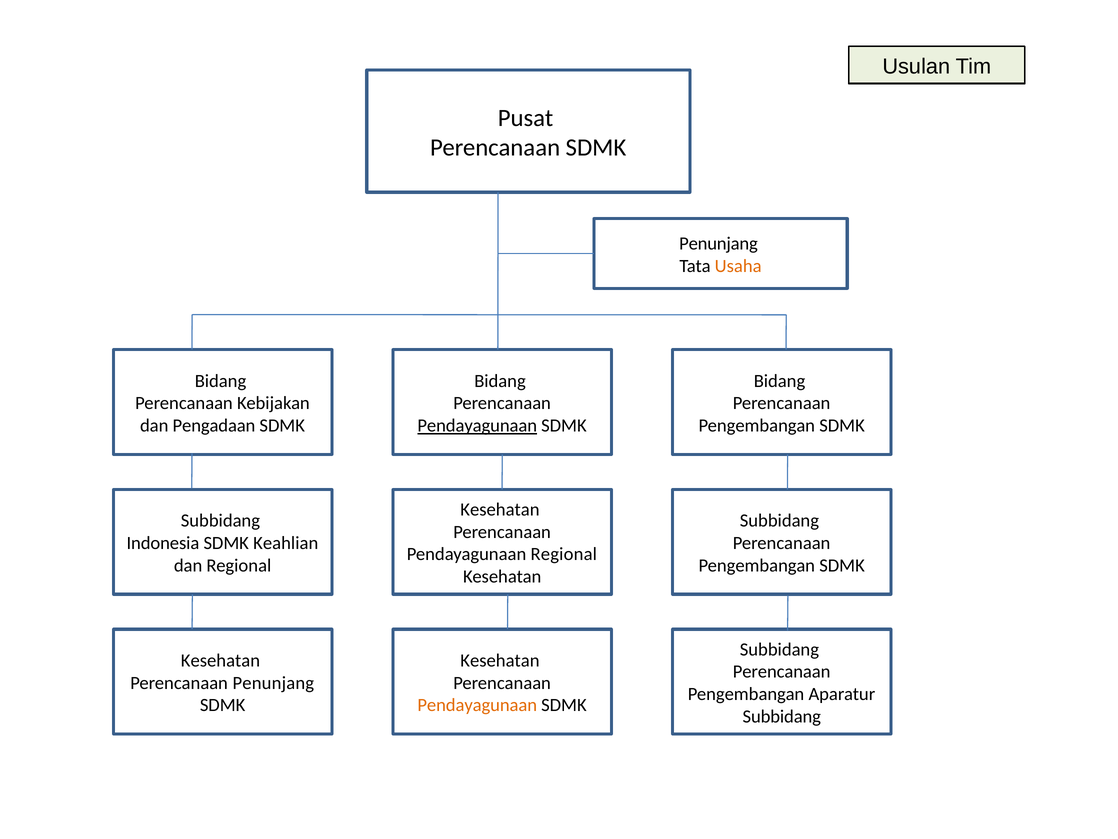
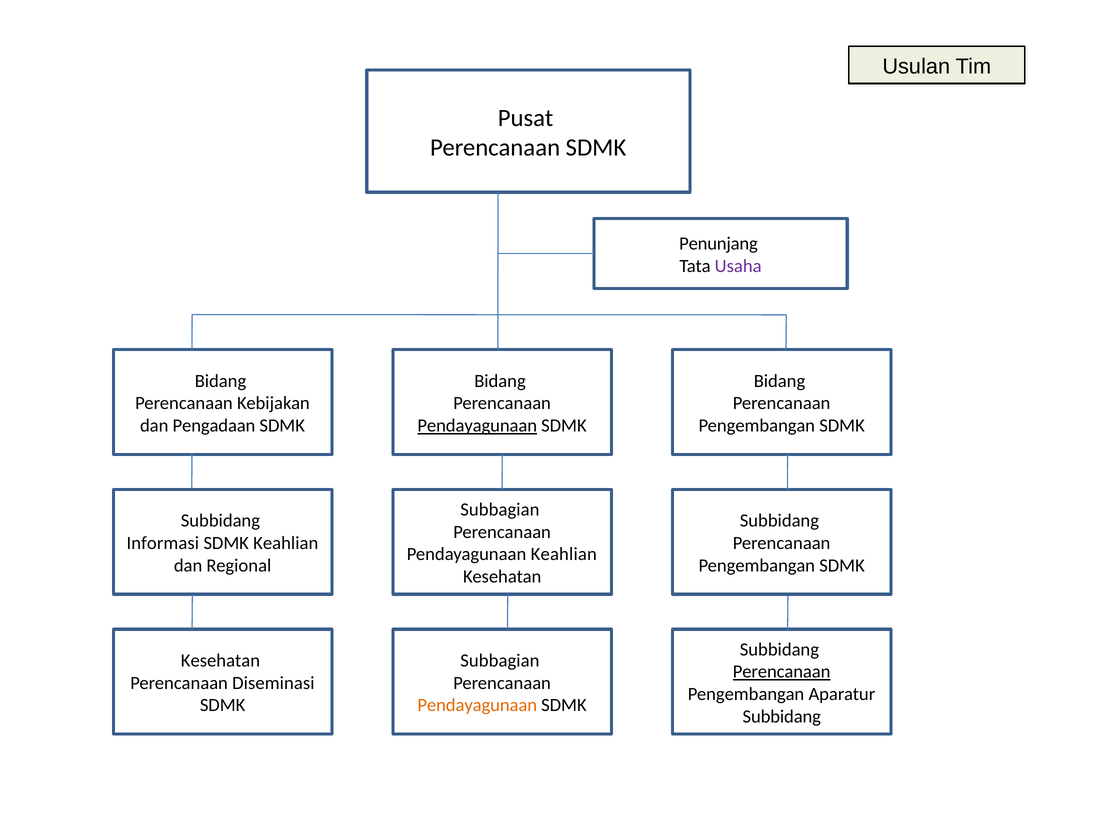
Usaha colour: orange -> purple
Kesehatan at (500, 509): Kesehatan -> Subbagian
Indonesia: Indonesia -> Informasi
Pendayagunaan Regional: Regional -> Keahlian
Kesehatan at (500, 660): Kesehatan -> Subbagian
Perencanaan at (782, 671) underline: none -> present
Perencanaan Penunjang: Penunjang -> Diseminasi
